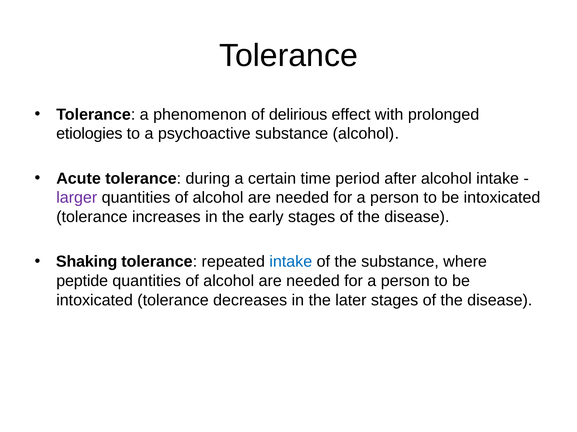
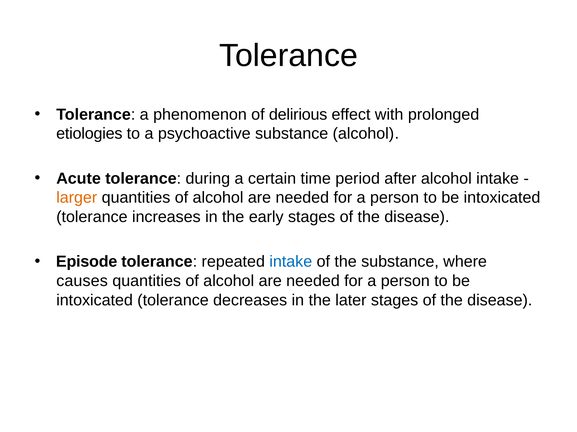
larger colour: purple -> orange
Shaking: Shaking -> Episode
peptide: peptide -> causes
